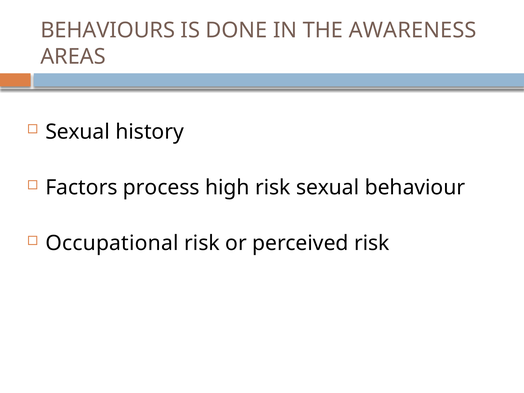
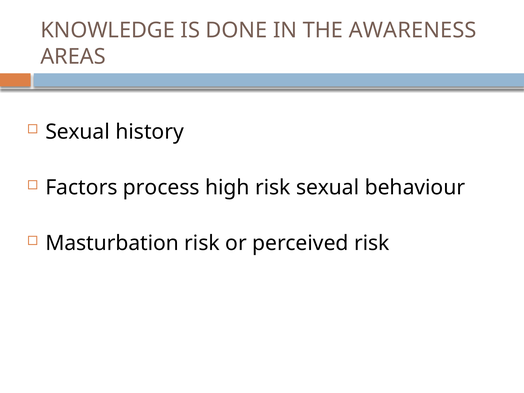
BEHAVIOURS: BEHAVIOURS -> KNOWLEDGE
Occupational: Occupational -> Masturbation
